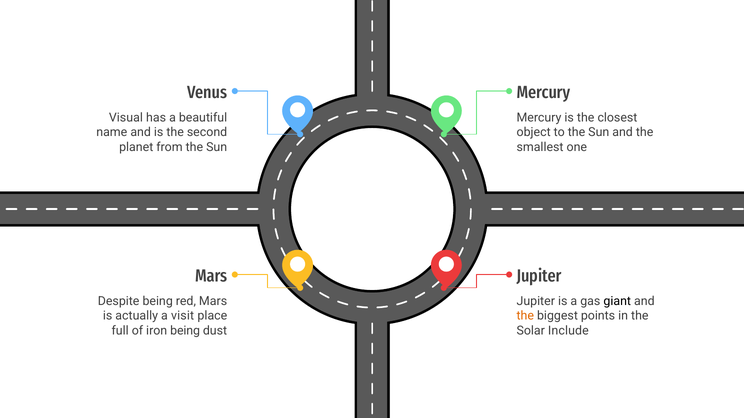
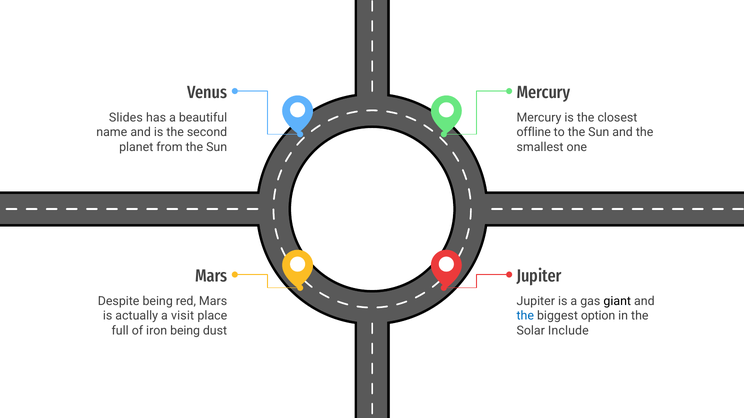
Visual: Visual -> Slides
object: object -> offline
the at (525, 316) colour: orange -> blue
points: points -> option
